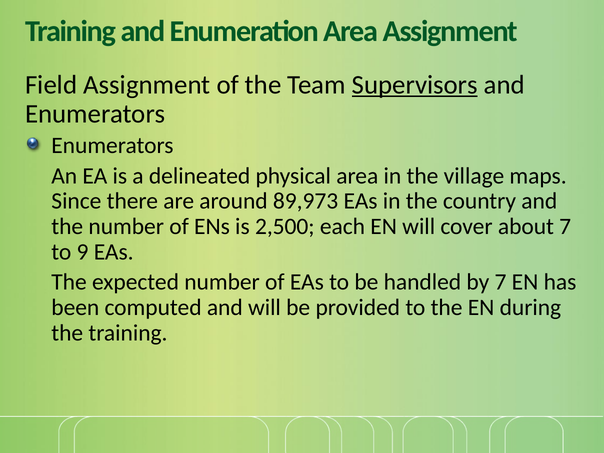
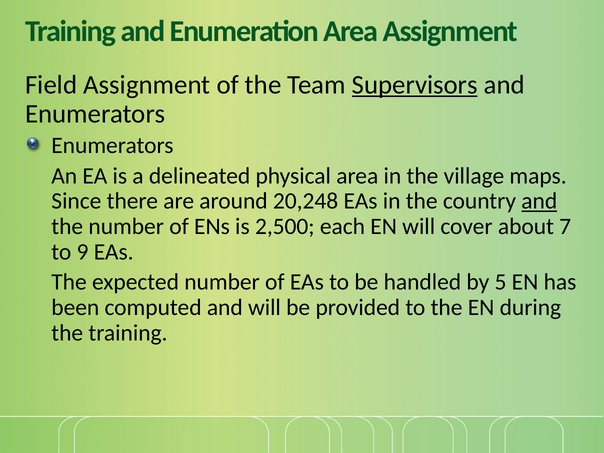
89,973: 89,973 -> 20,248
and at (539, 201) underline: none -> present
by 7: 7 -> 5
